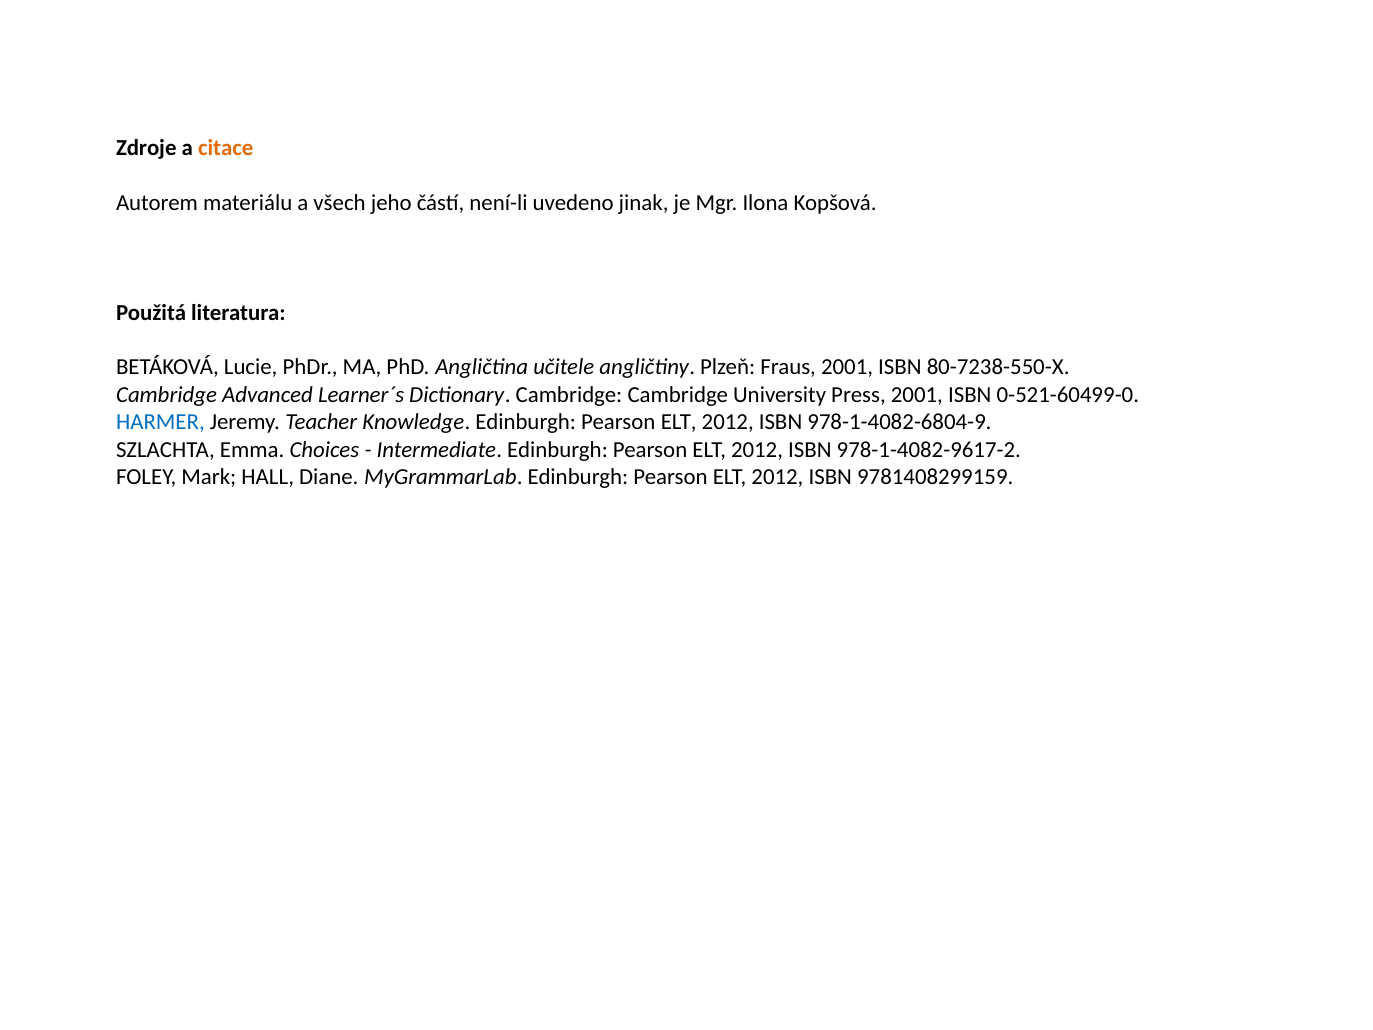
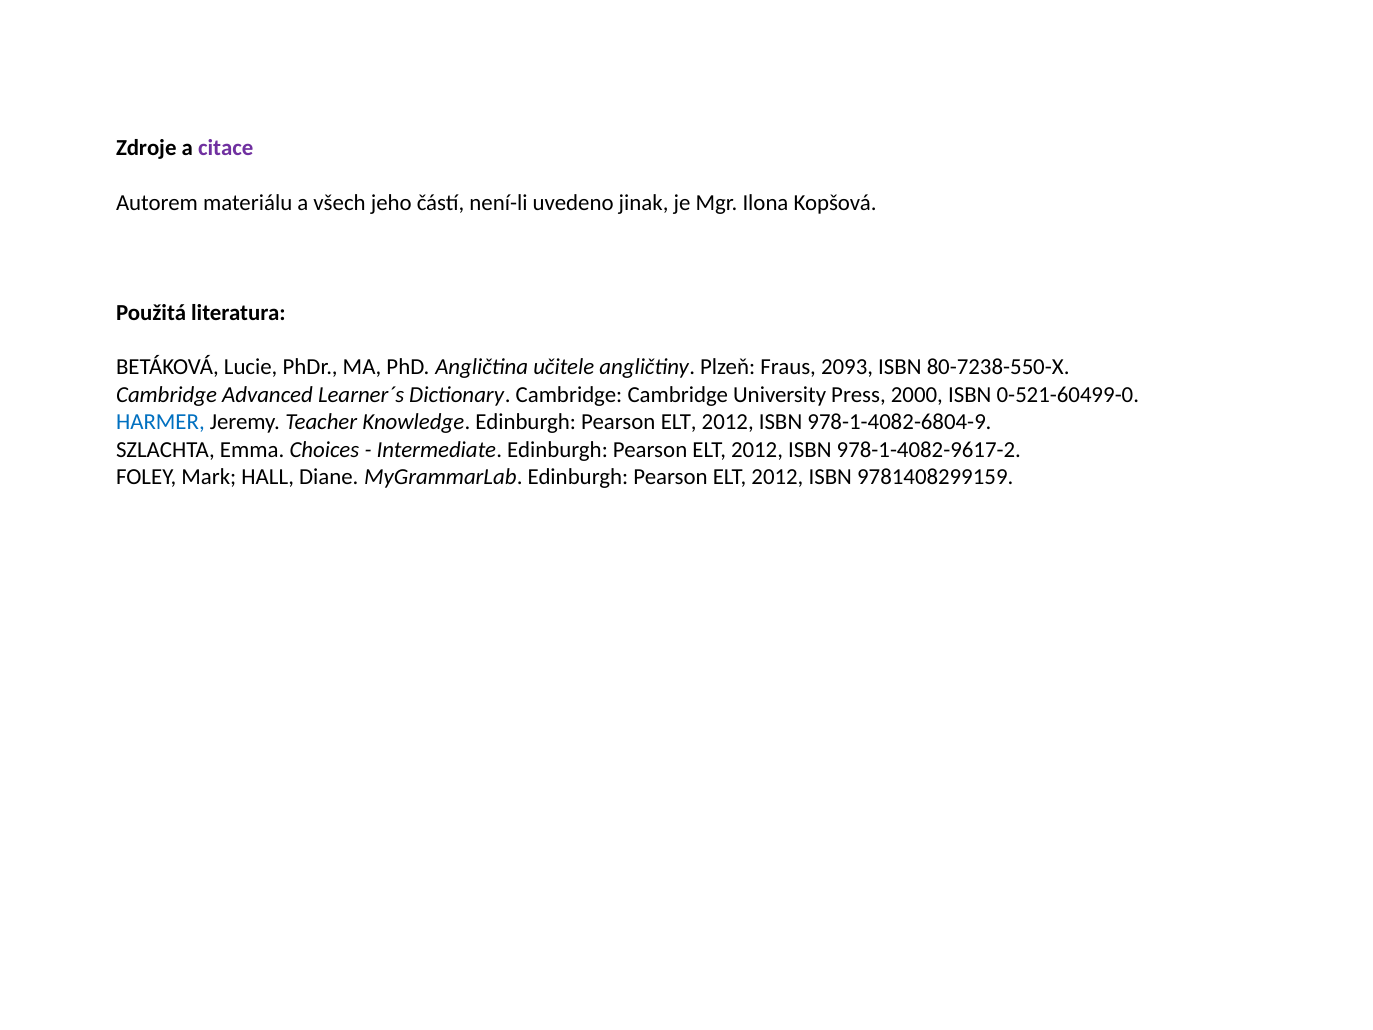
citace colour: orange -> purple
Fraus 2001: 2001 -> 2093
Press 2001: 2001 -> 2000
